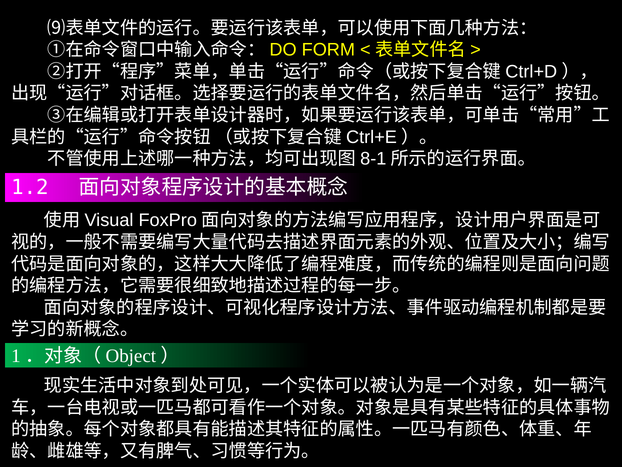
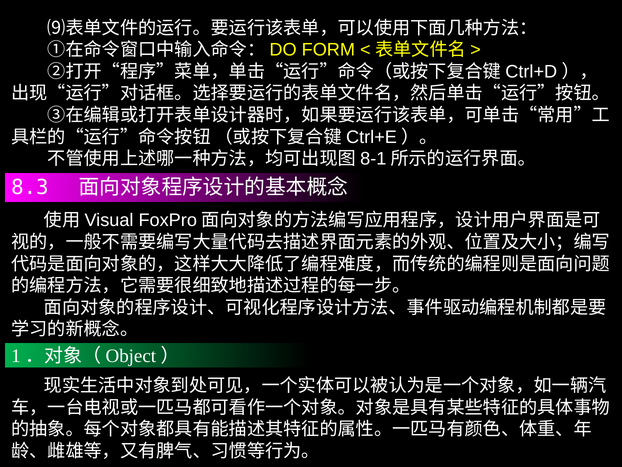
1.2: 1.2 -> 8.3
